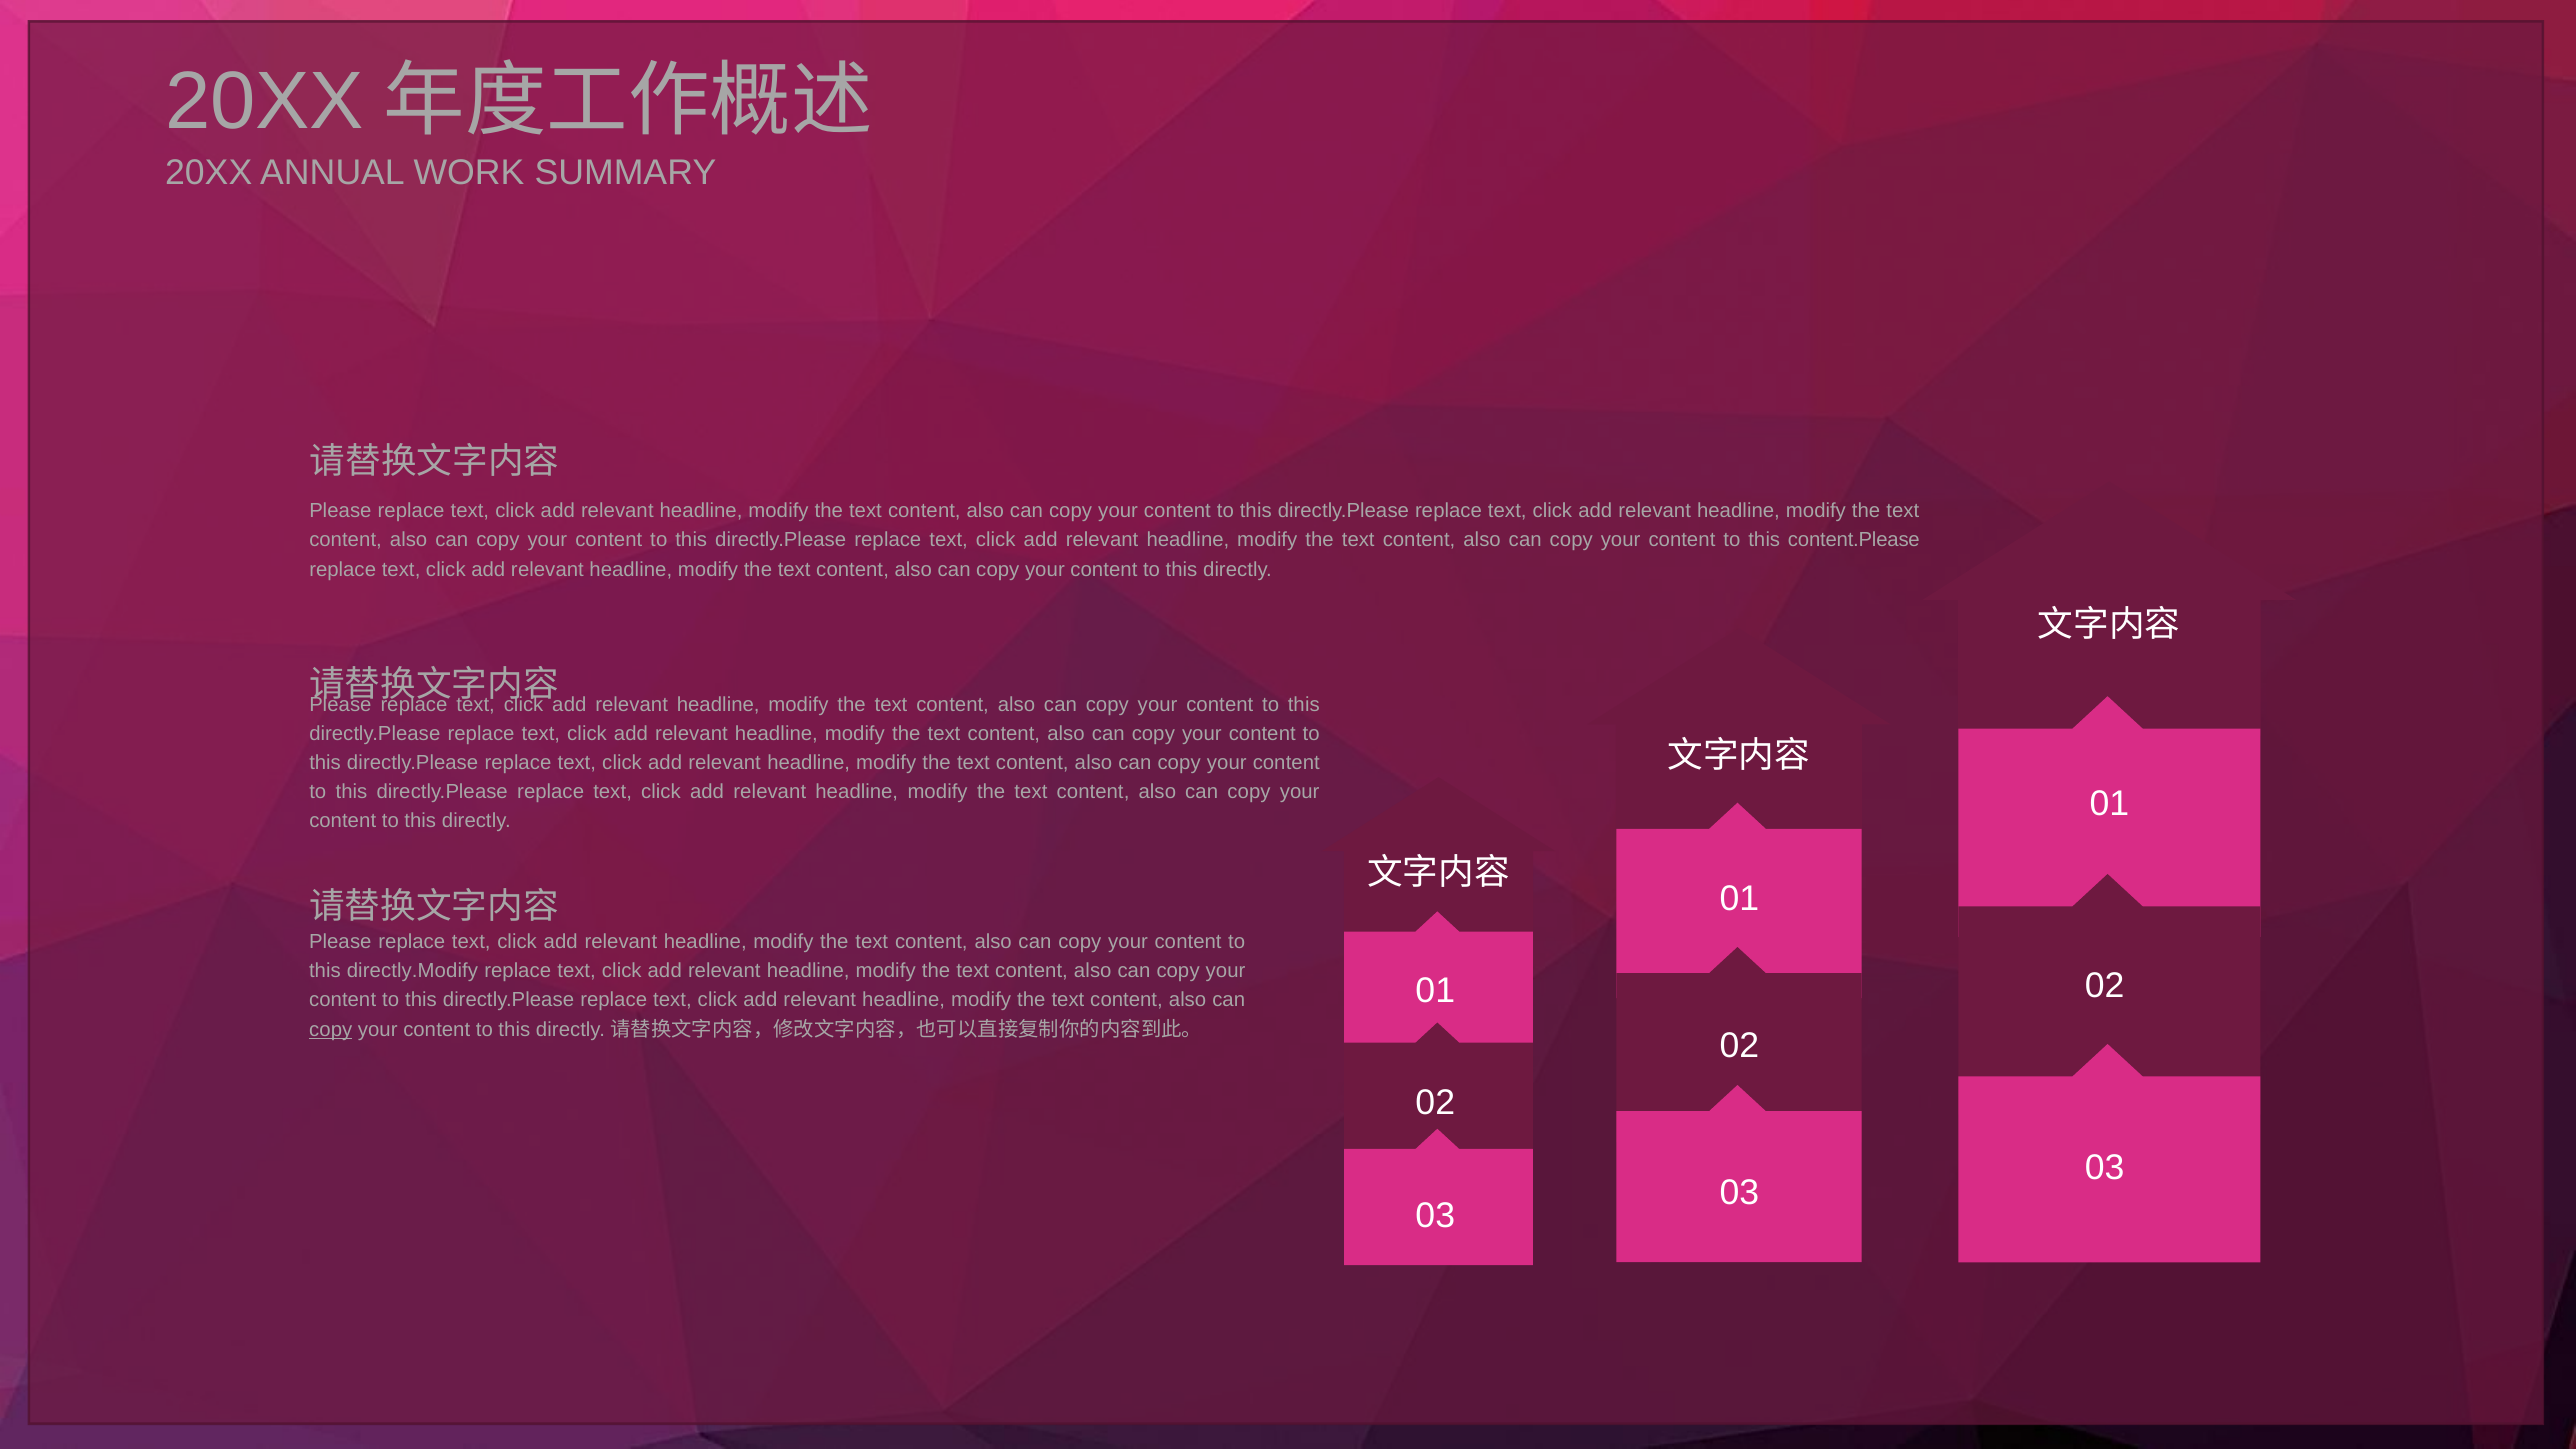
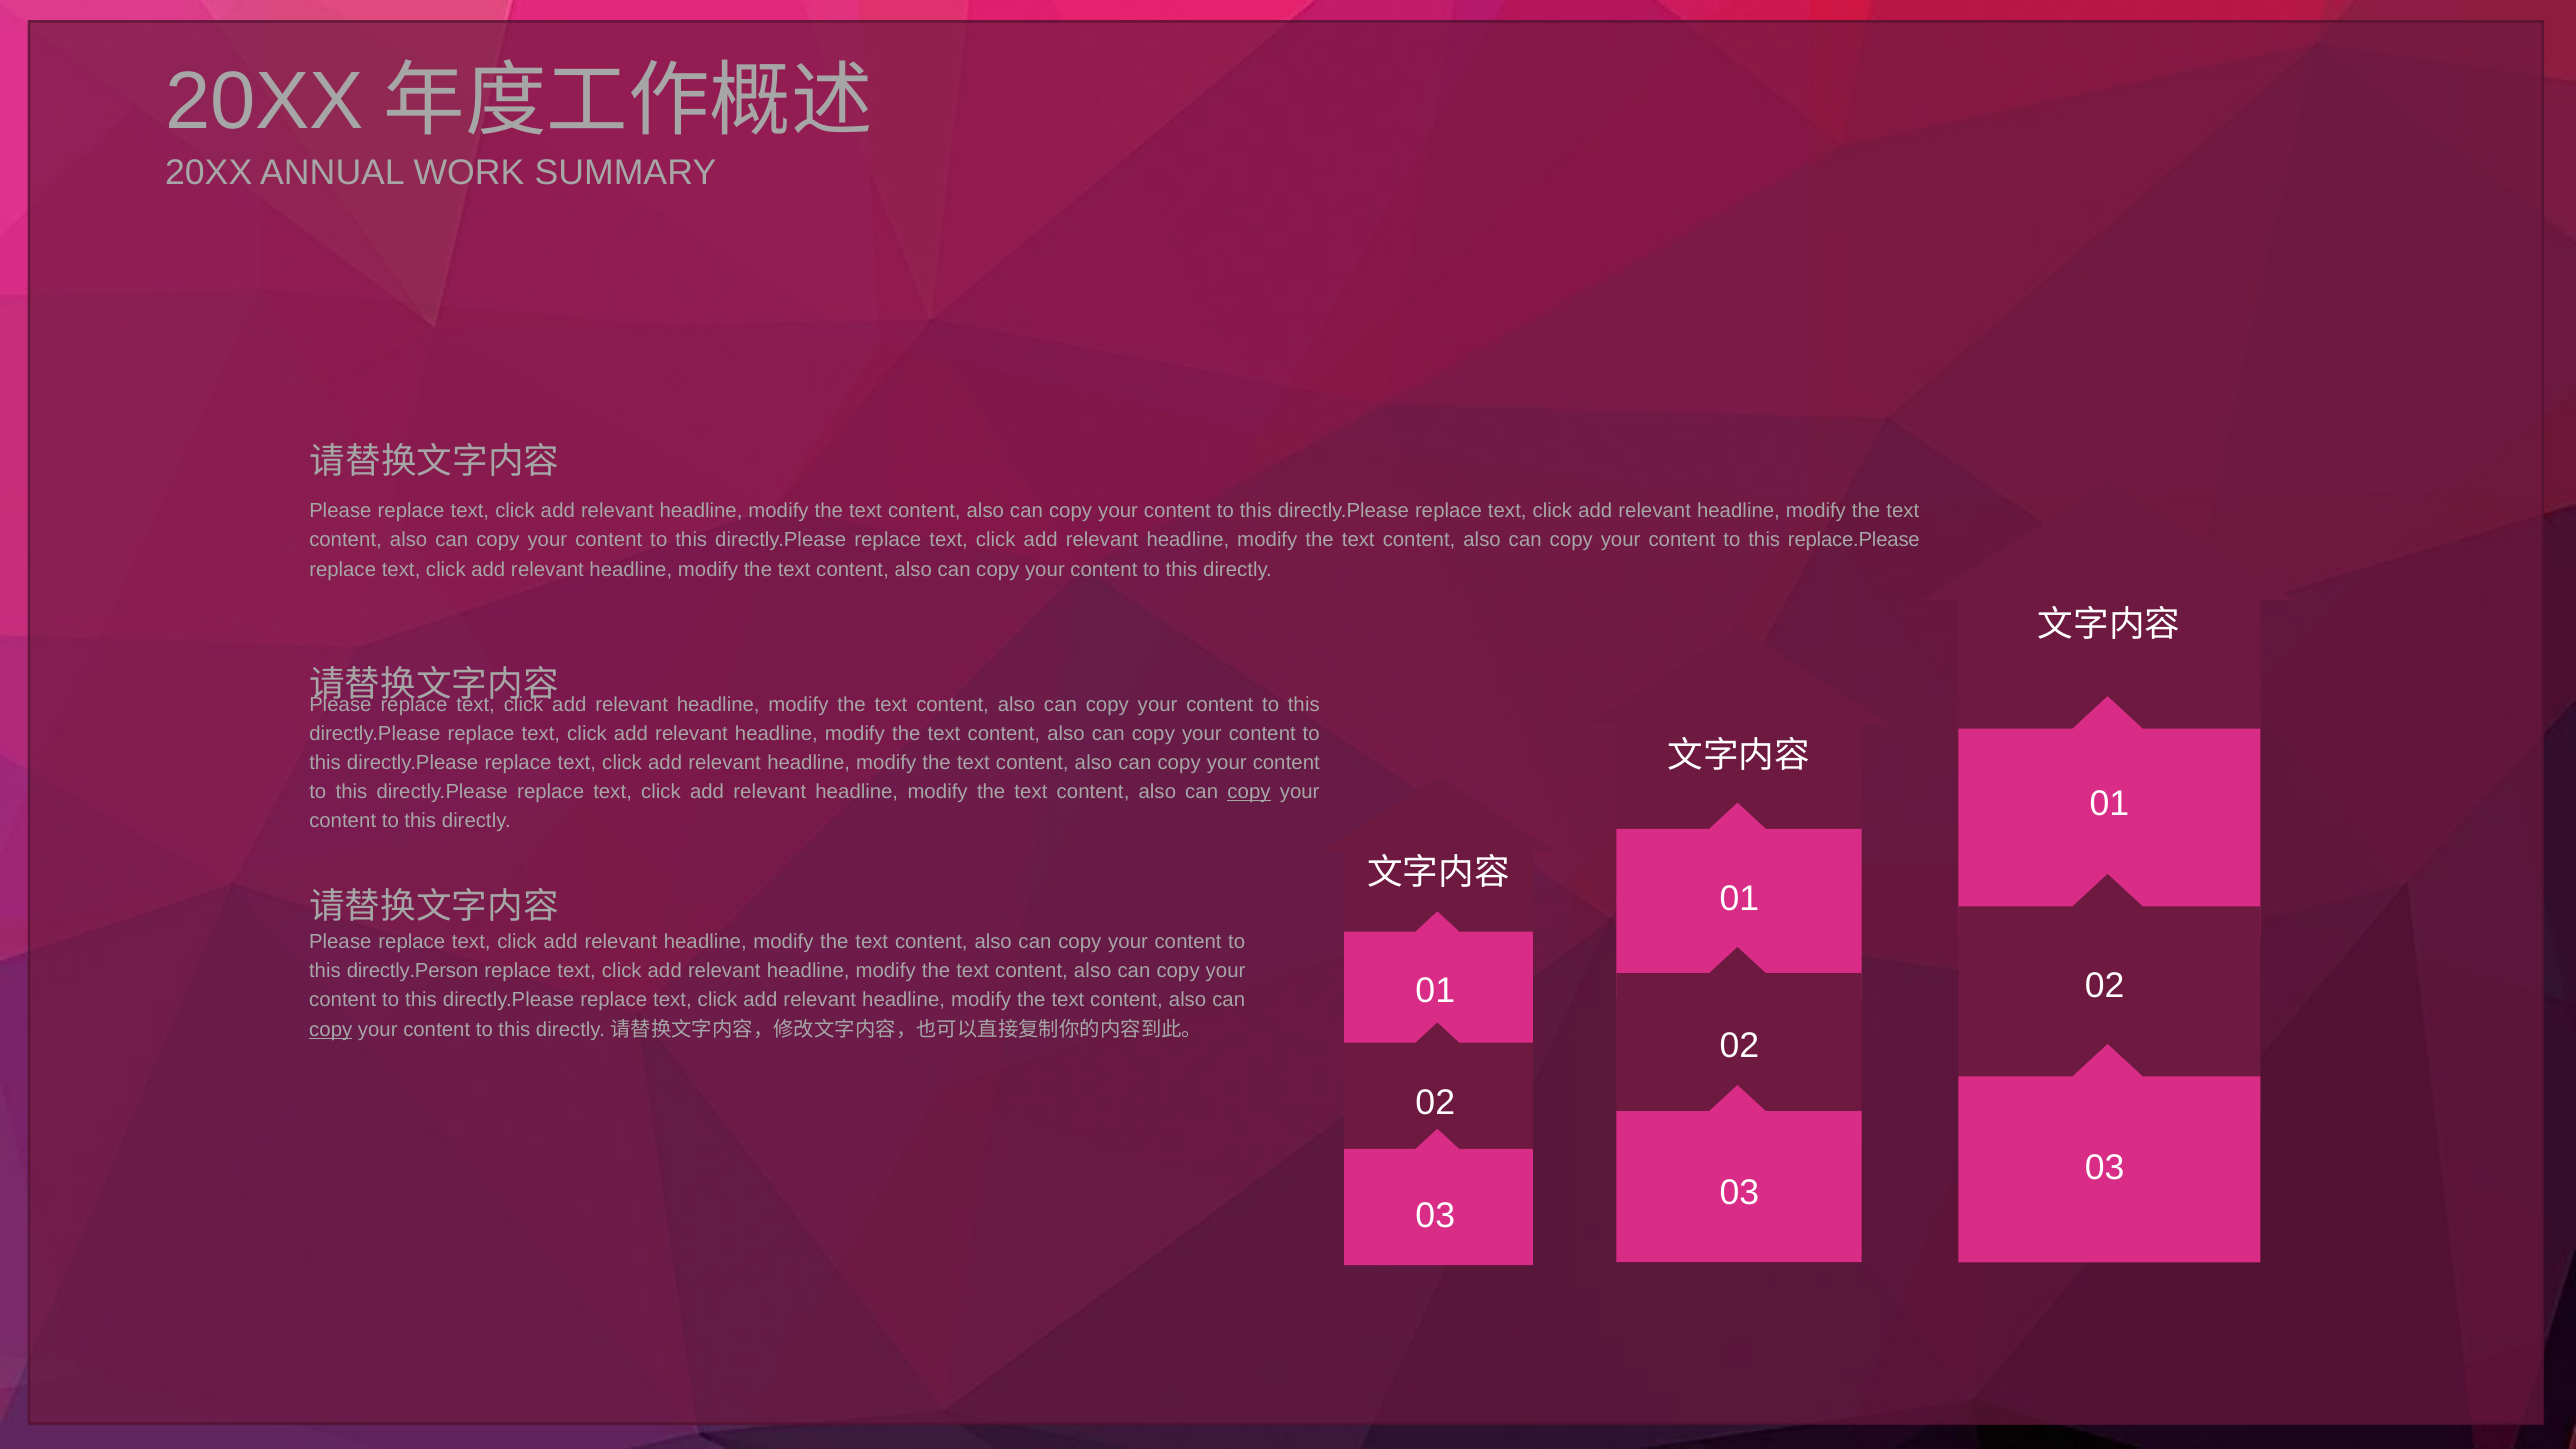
content.Please: content.Please -> replace.Please
copy at (1249, 792) underline: none -> present
directly.Modify: directly.Modify -> directly.Person
